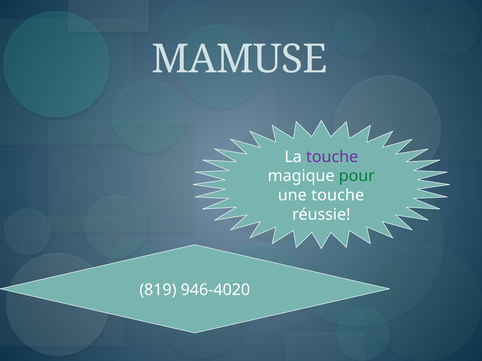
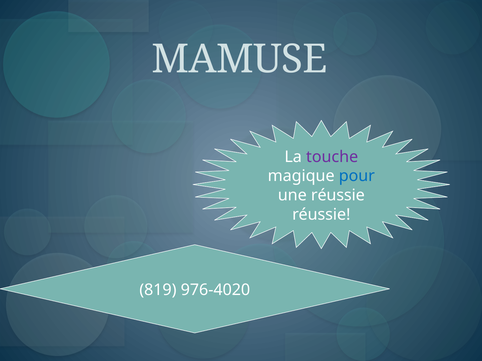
pour colour: green -> blue
une touche: touche -> réussie
946-4020: 946-4020 -> 976-4020
